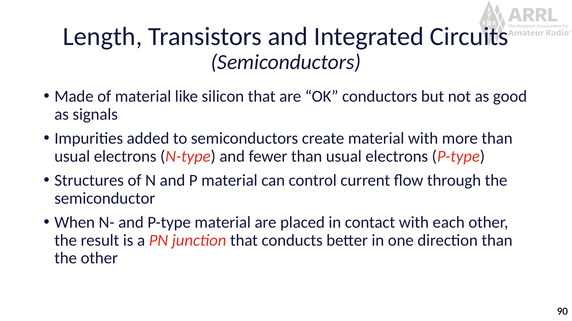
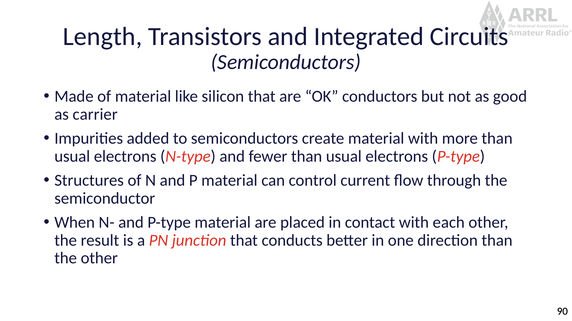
signals: signals -> carrier
